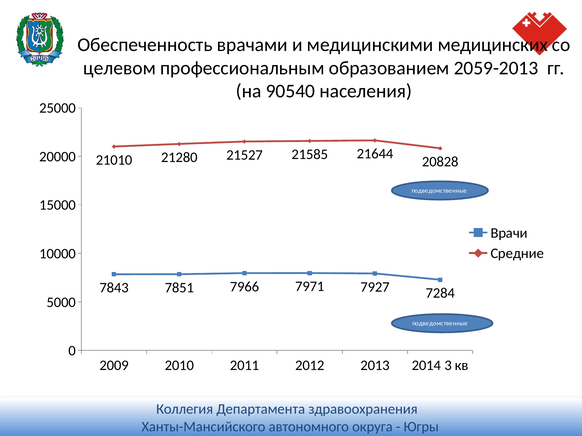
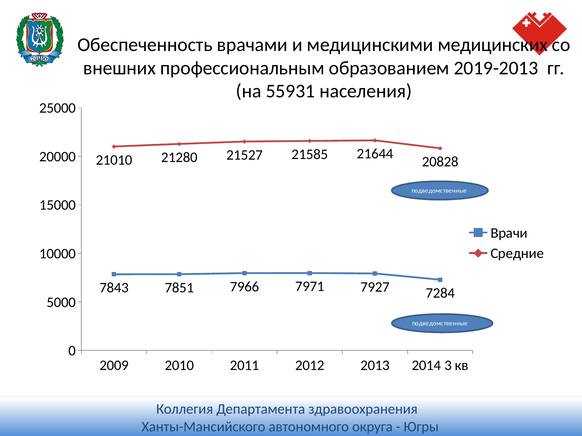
целевом: целевом -> внешних
2059-2013: 2059-2013 -> 2019-2013
90540: 90540 -> 55931
